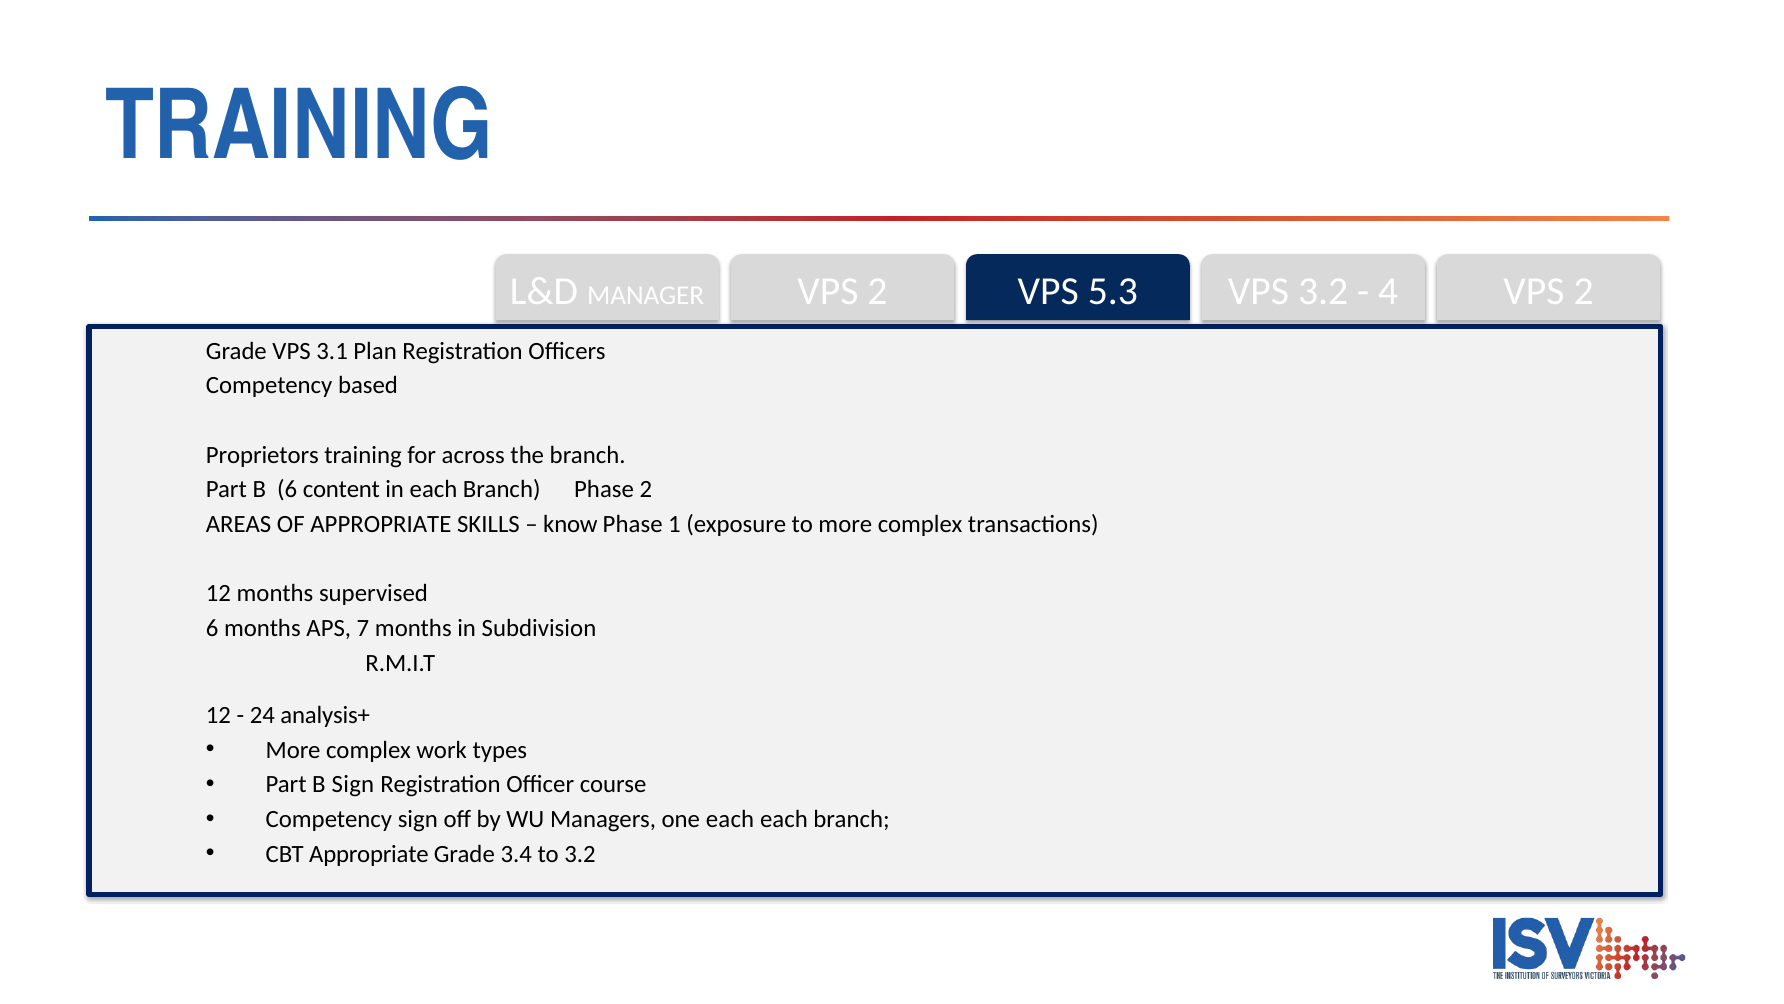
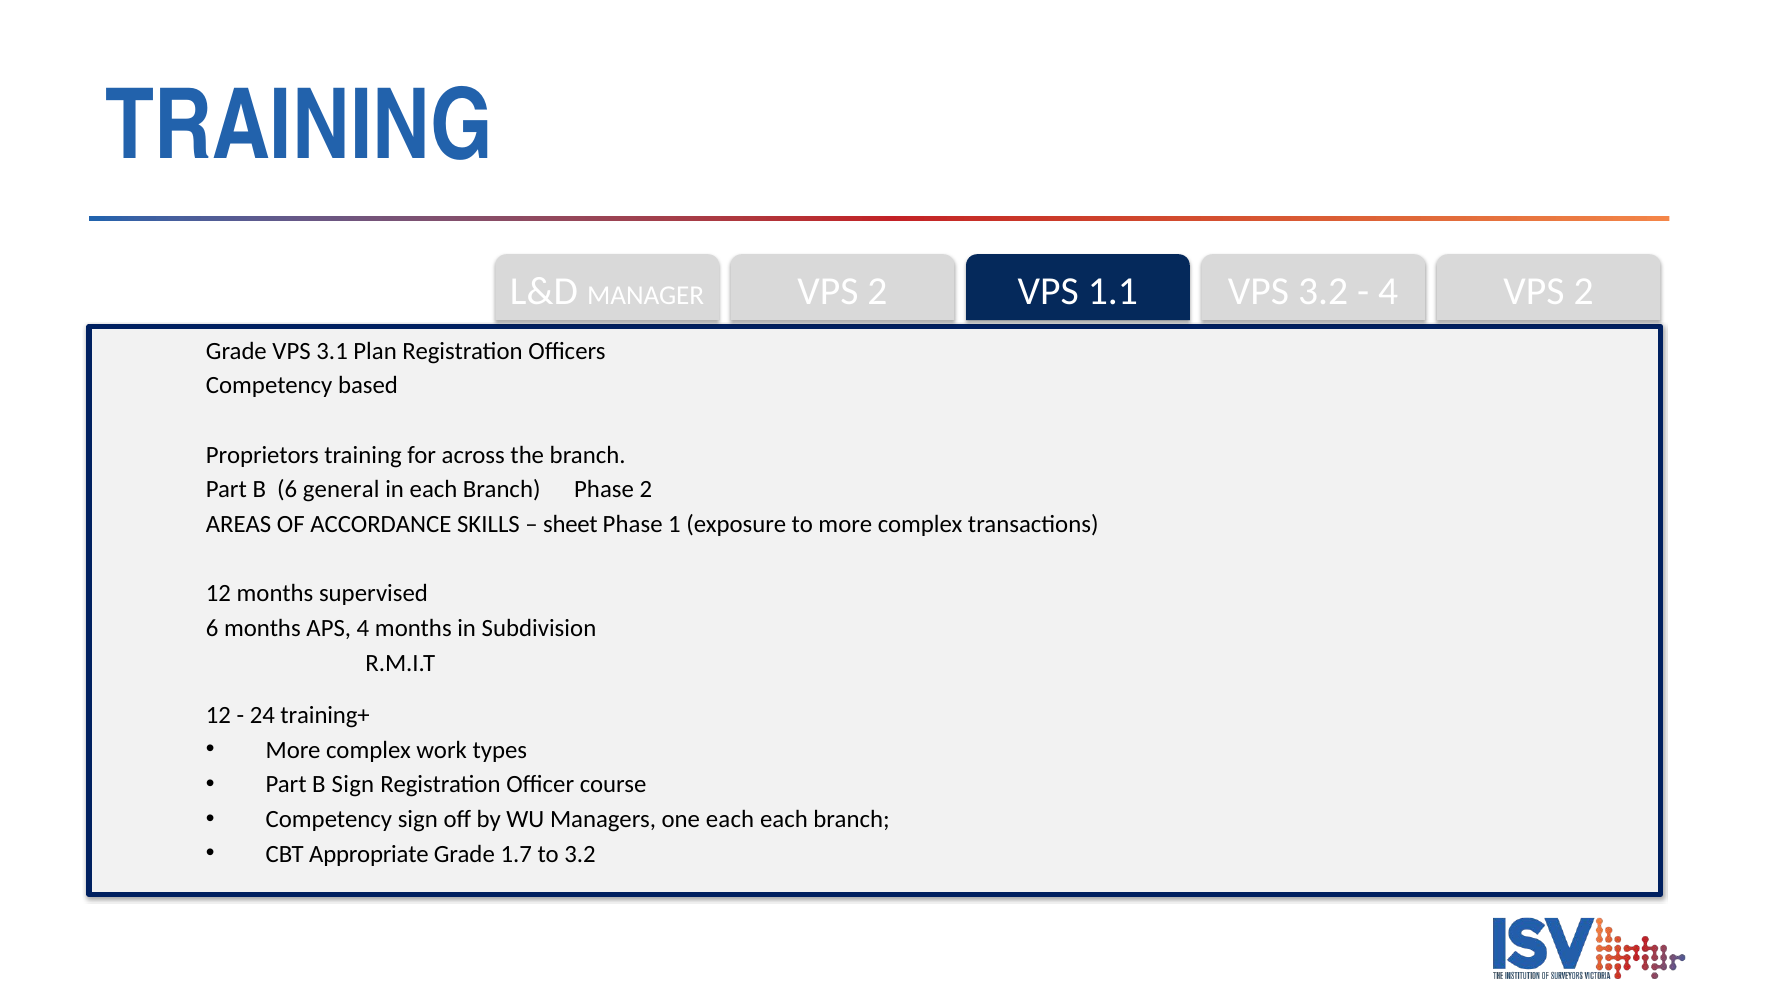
5.3: 5.3 -> 1.1
content: content -> general
OF APPROPRIATE: APPROPRIATE -> ACCORDANCE
know: know -> sheet
APS 7: 7 -> 4
analysis+: analysis+ -> training+
3.4: 3.4 -> 1.7
